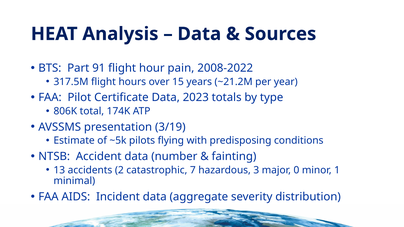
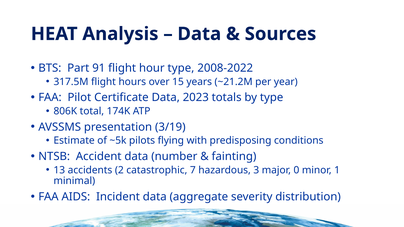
hour pain: pain -> type
